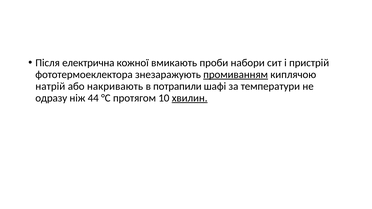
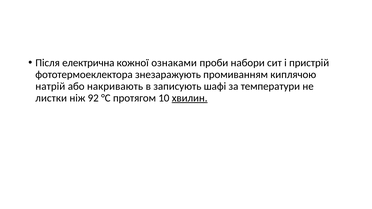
вмикають: вмикають -> ознаками
промиванням underline: present -> none
потрапили: потрапили -> записують
одразу: одразу -> листки
44: 44 -> 92
